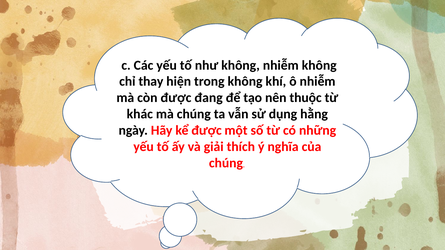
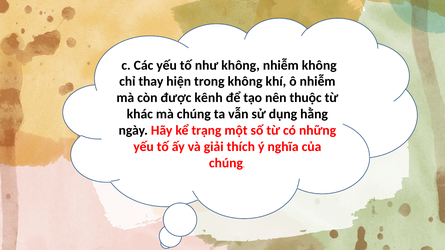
đang: đang -> kênh
kể được: được -> trạng
